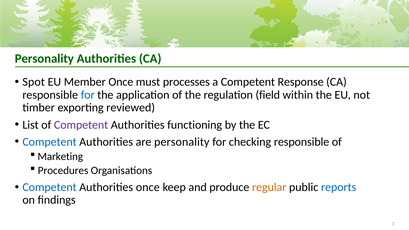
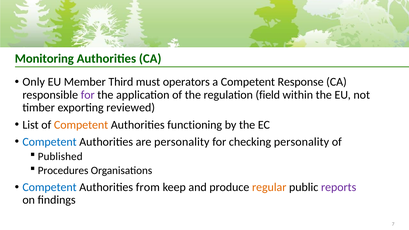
Personality at (44, 59): Personality -> Monitoring
Spot: Spot -> Only
Member Once: Once -> Third
processes: processes -> operators
for at (88, 95) colour: blue -> purple
Competent at (81, 125) colour: purple -> orange
checking responsible: responsible -> personality
Marketing: Marketing -> Published
Authorities once: once -> from
reports colour: blue -> purple
